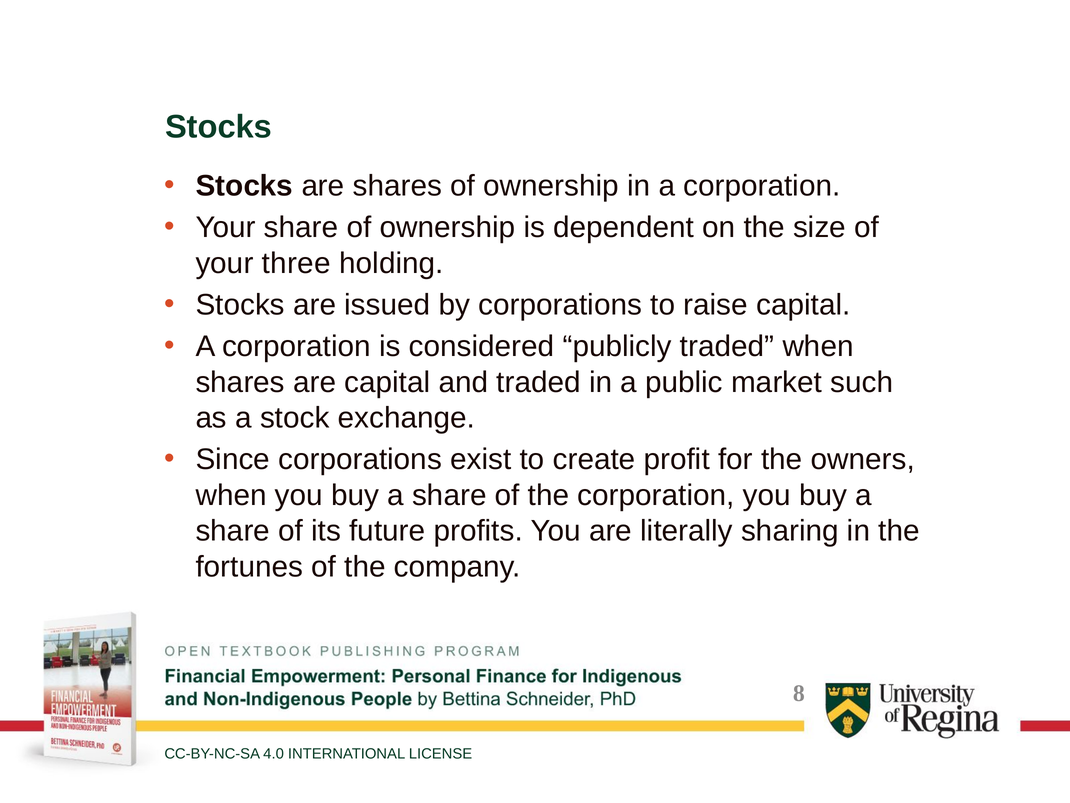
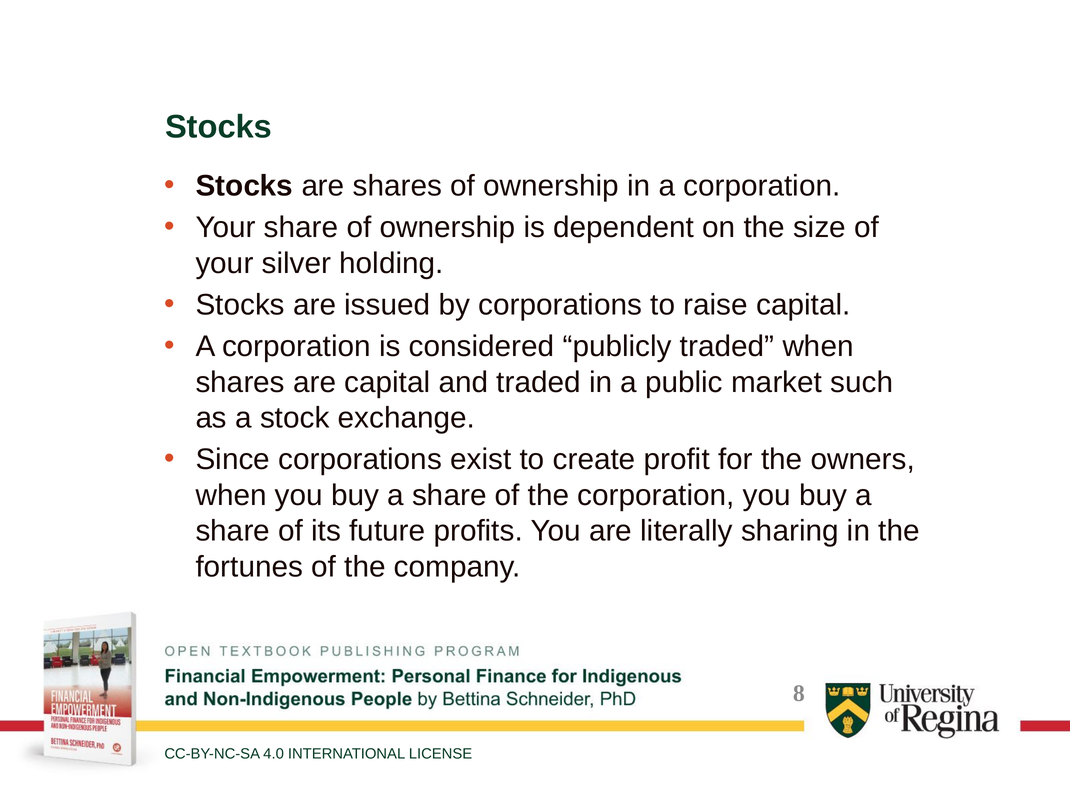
three: three -> silver
